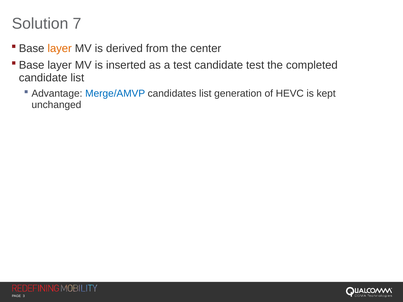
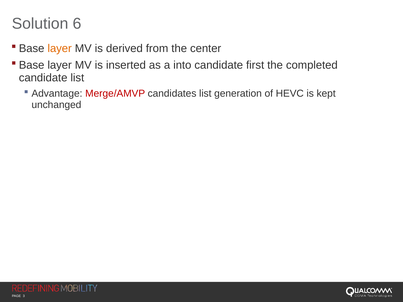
7: 7 -> 6
a test: test -> into
candidate test: test -> first
Merge/AMVP colour: blue -> red
